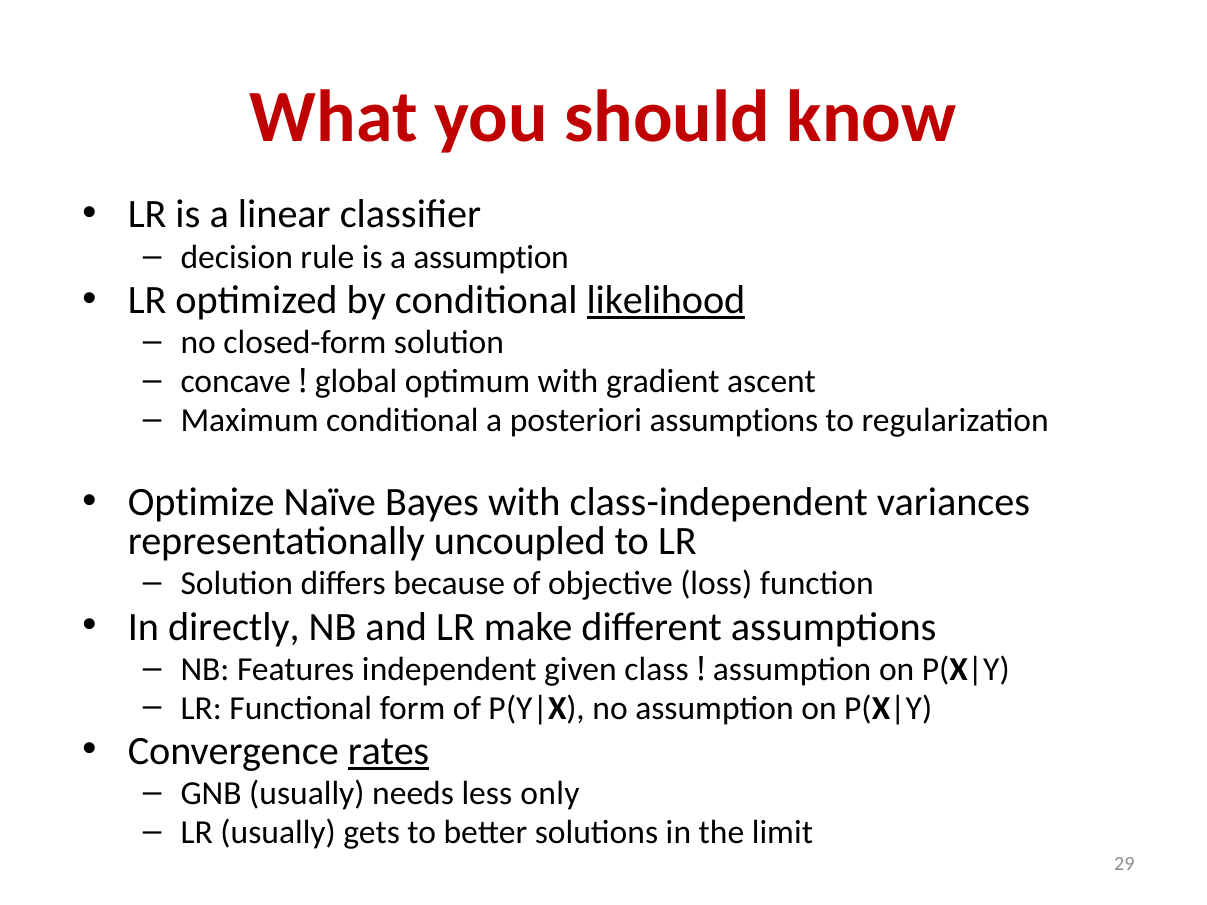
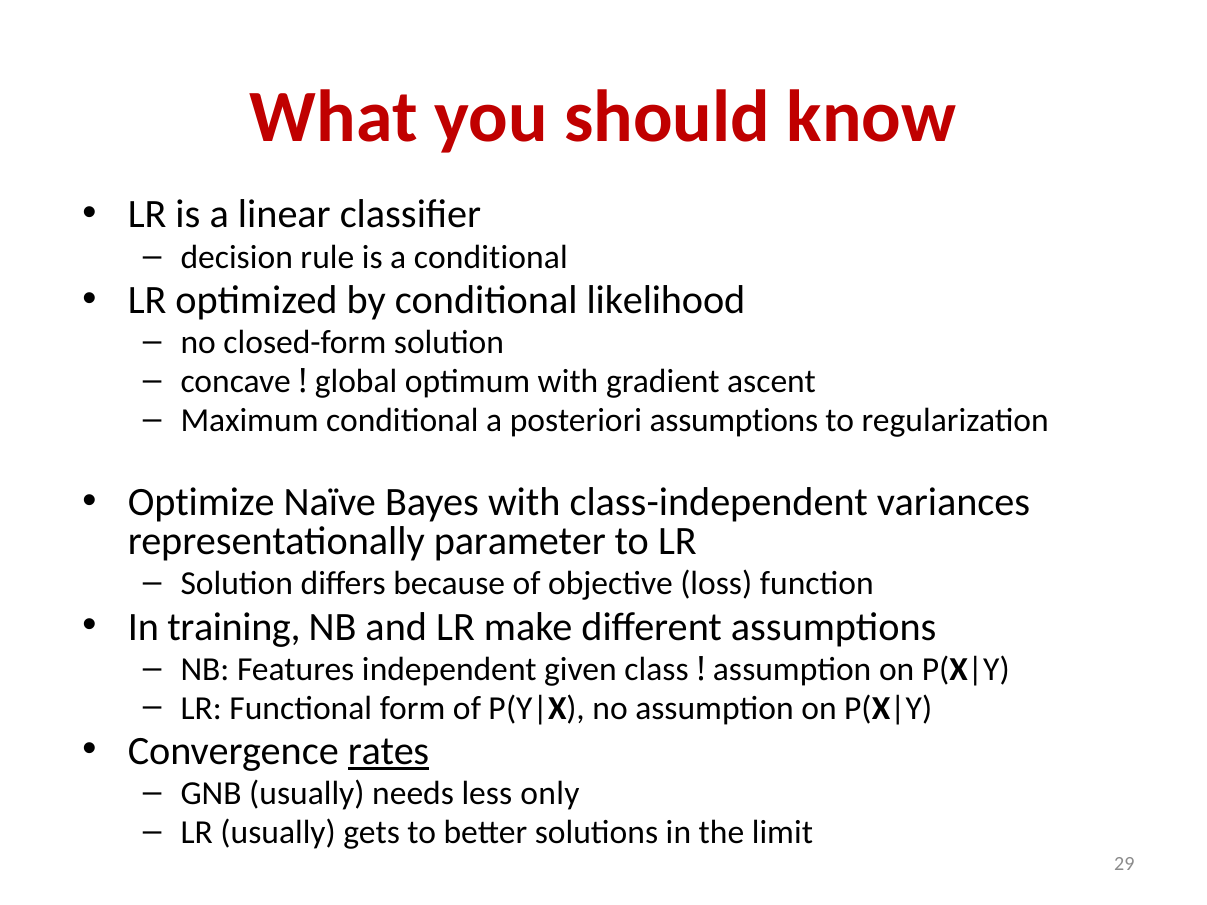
a assumption: assumption -> conditional
likelihood underline: present -> none
uncoupled: uncoupled -> parameter
directly: directly -> training
